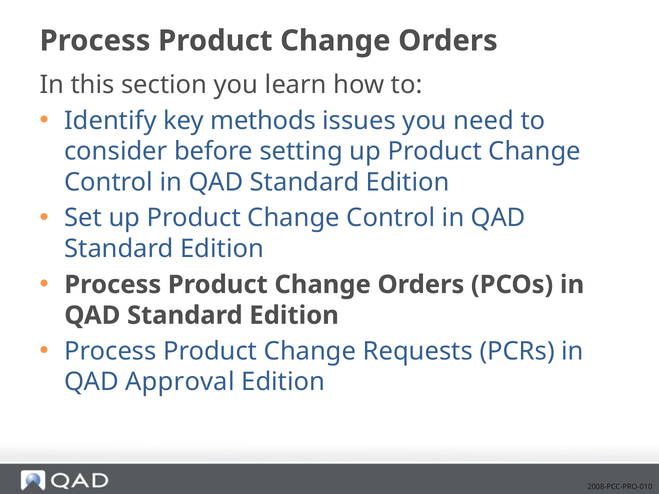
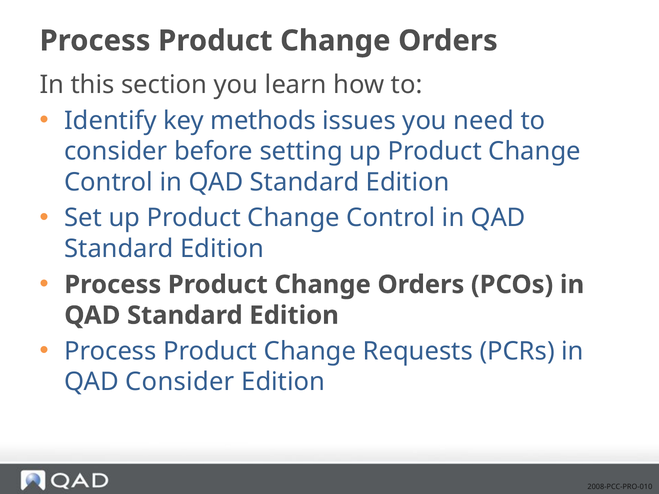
QAD Approval: Approval -> Consider
